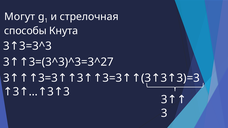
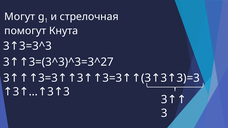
способы: способы -> помогут
